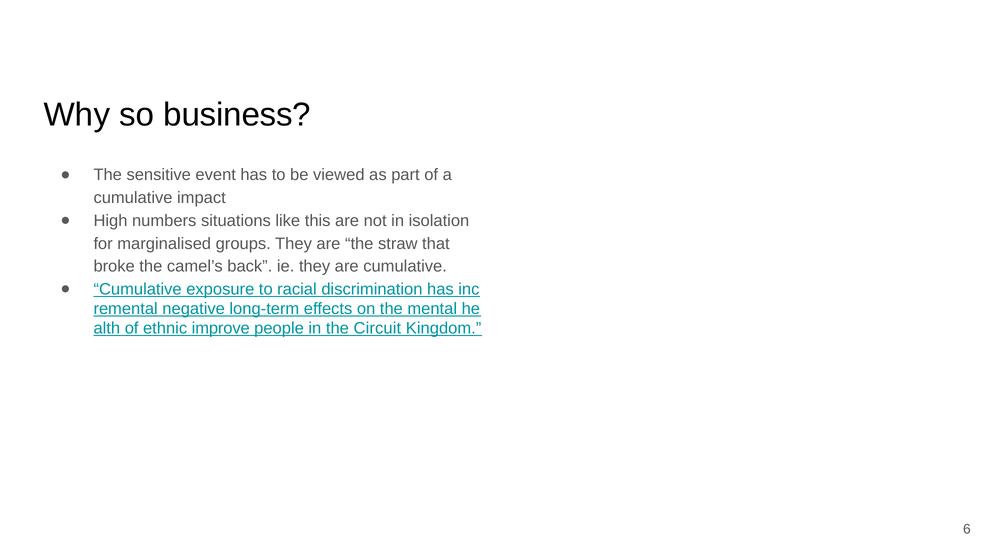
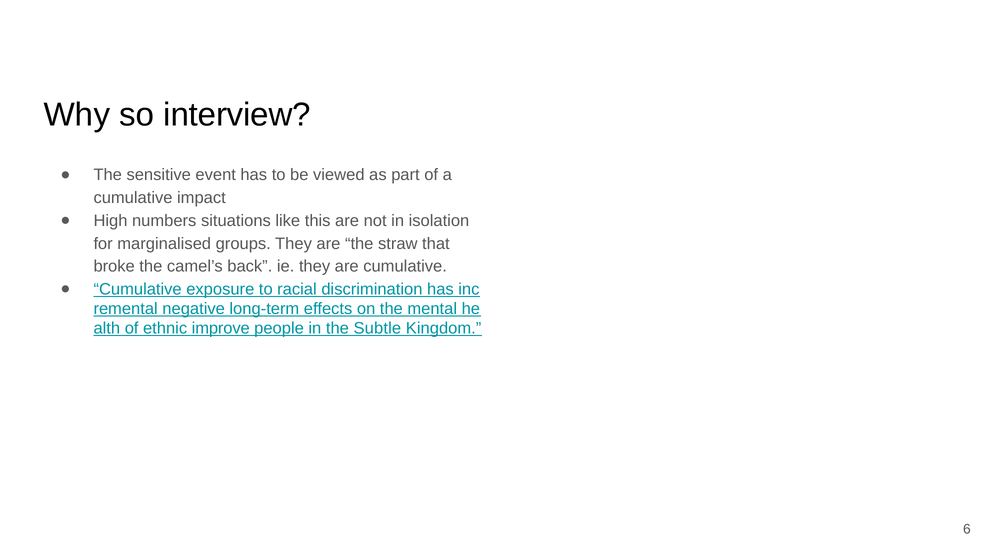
business: business -> interview
Circuit: Circuit -> Subtle
